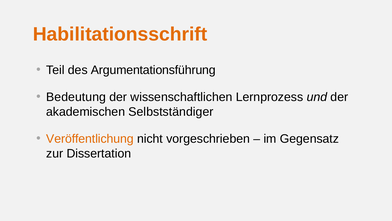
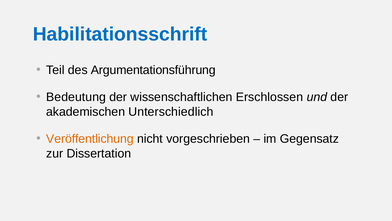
Habilitationsschrift colour: orange -> blue
Lernprozess: Lernprozess -> Erschlossen
Selbstständiger: Selbstständiger -> Unterschiedlich
